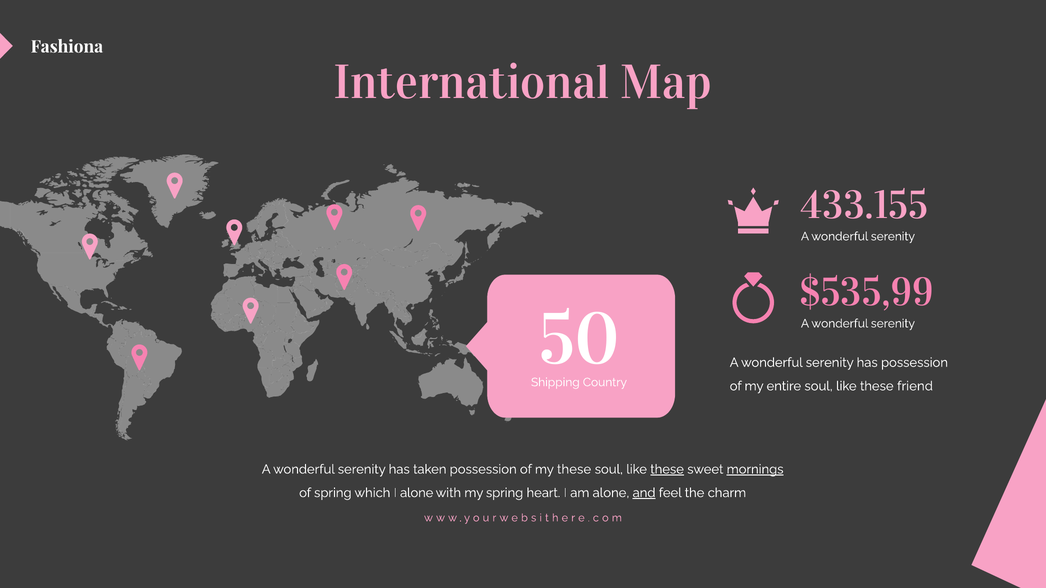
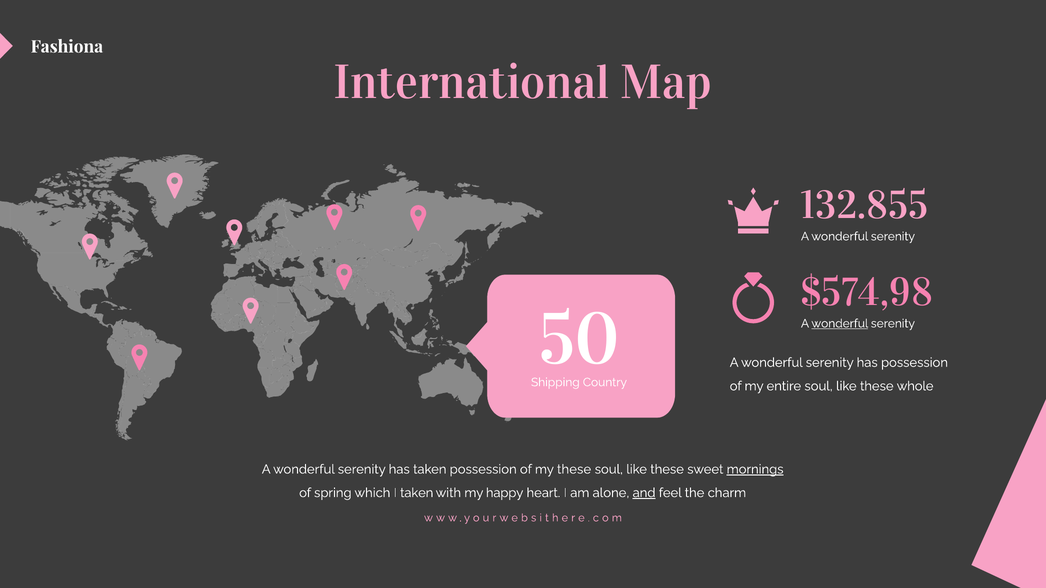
433.155: 433.155 -> 132.855
$535,99: $535,99 -> $574,98
wonderful at (840, 324) underline: none -> present
friend: friend -> whole
these at (667, 470) underline: present -> none
I alone: alone -> taken
my spring: spring -> happy
